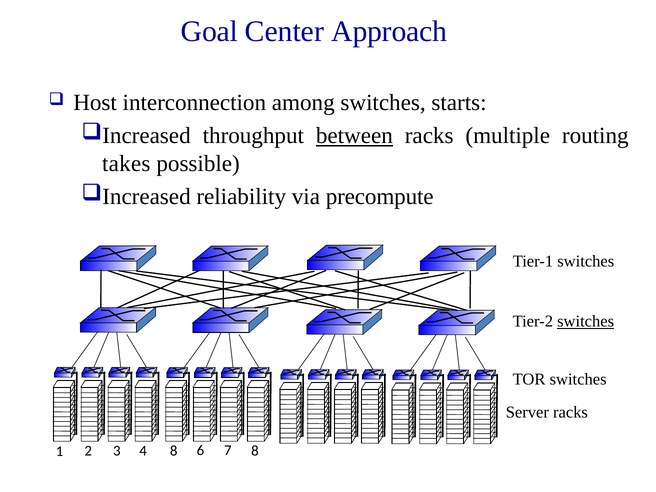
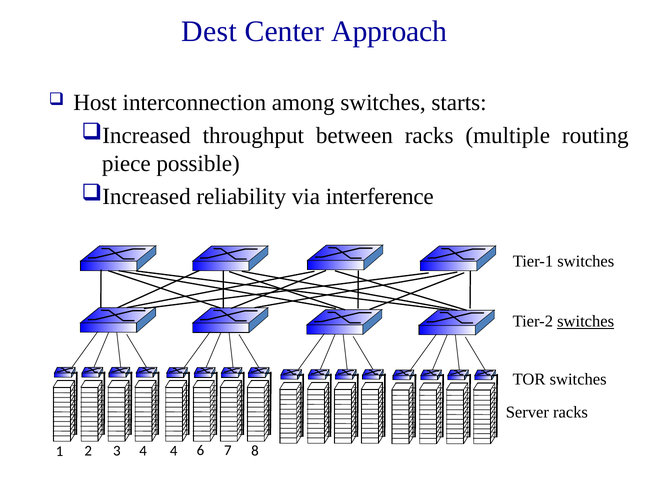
Goal: Goal -> Dest
between underline: present -> none
takes: takes -> piece
precompute: precompute -> interference
4 8: 8 -> 4
